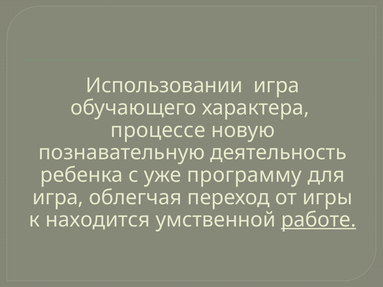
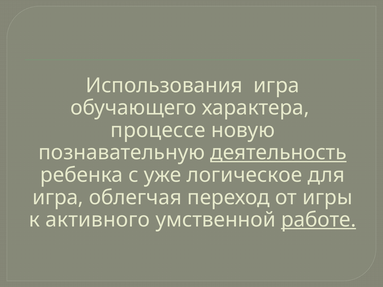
Использовании: Использовании -> Использования
деятельность underline: none -> present
программу: программу -> логическое
находится: находится -> активного
